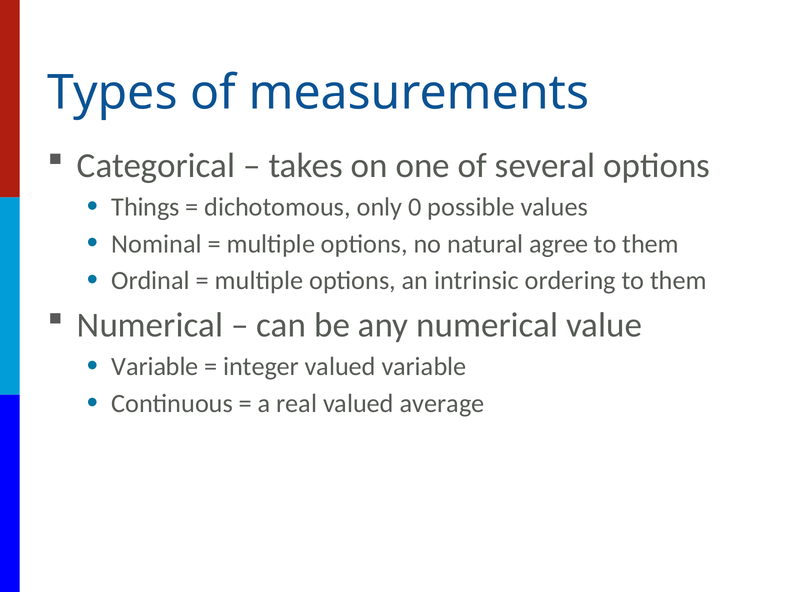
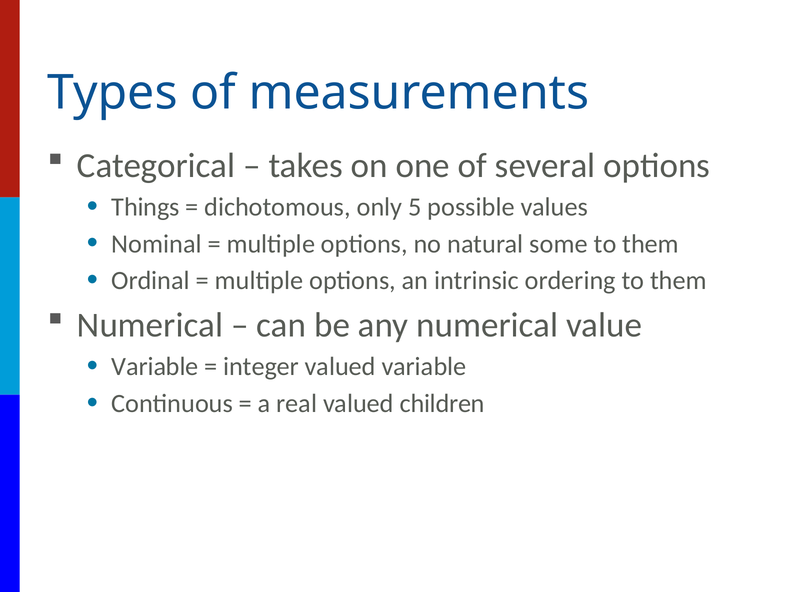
0: 0 -> 5
agree: agree -> some
average: average -> children
